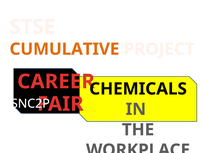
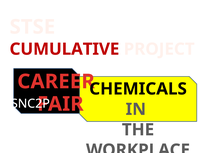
CUMULATIVE colour: orange -> red
